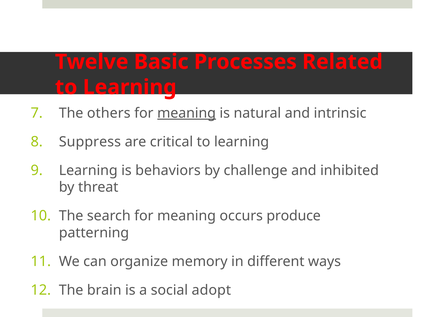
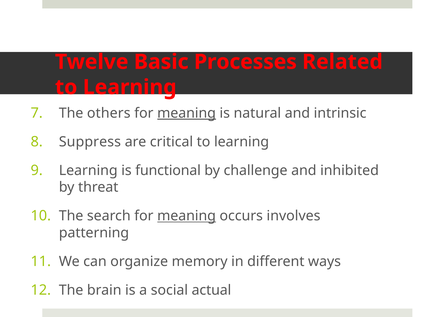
behaviors: behaviors -> functional
meaning at (187, 216) underline: none -> present
produce: produce -> involves
adopt: adopt -> actual
